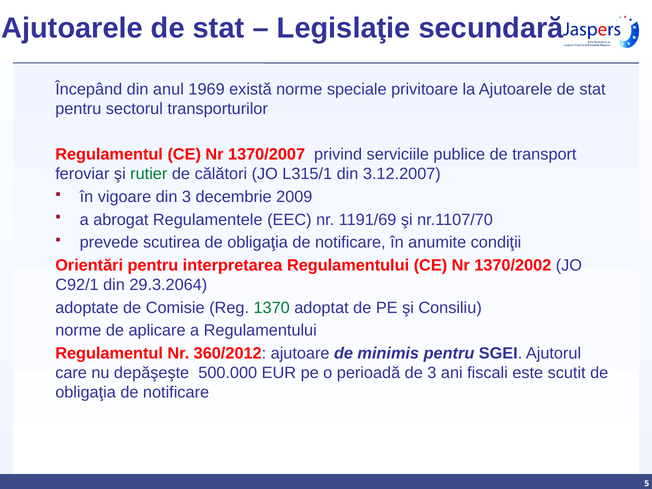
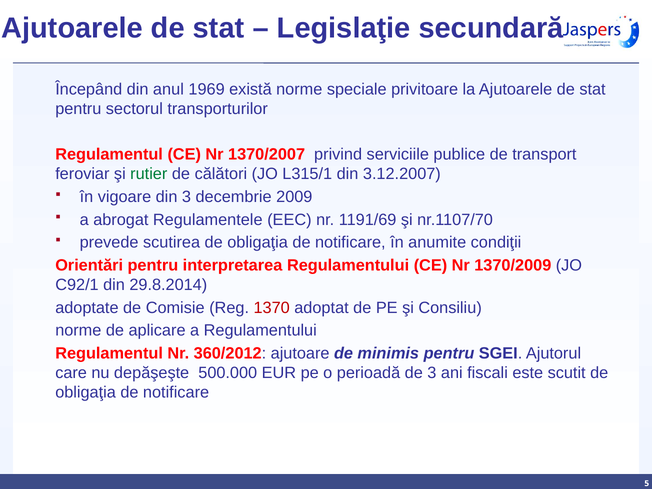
1370/2002: 1370/2002 -> 1370/2009
29.3.2064: 29.3.2064 -> 29.8.2014
1370 colour: green -> red
